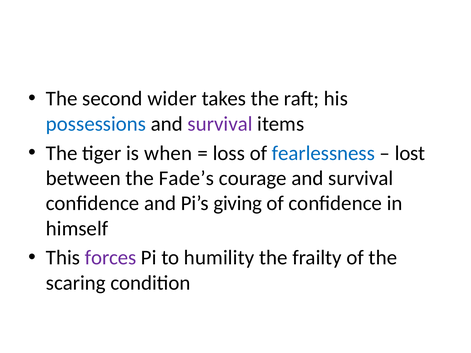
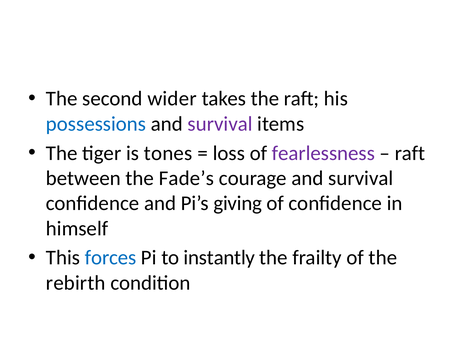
when: when -> tones
fearlessness colour: blue -> purple
lost at (410, 153): lost -> raft
forces colour: purple -> blue
humility: humility -> instantly
scaring: scaring -> rebirth
